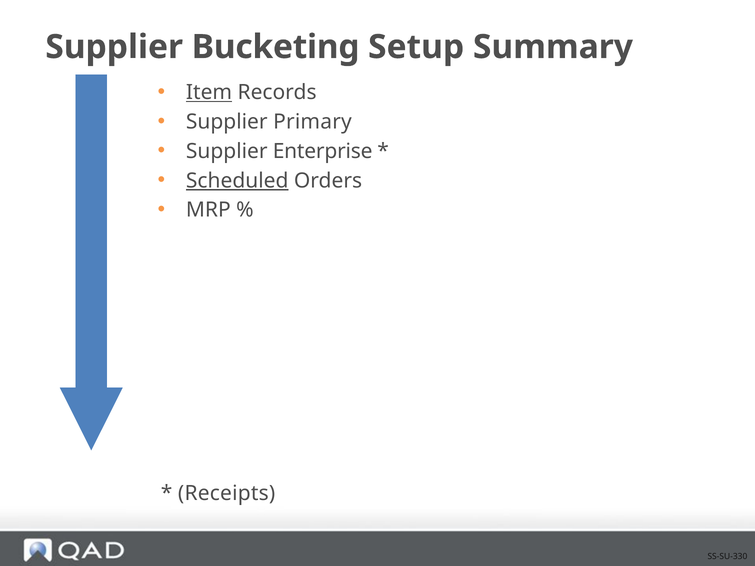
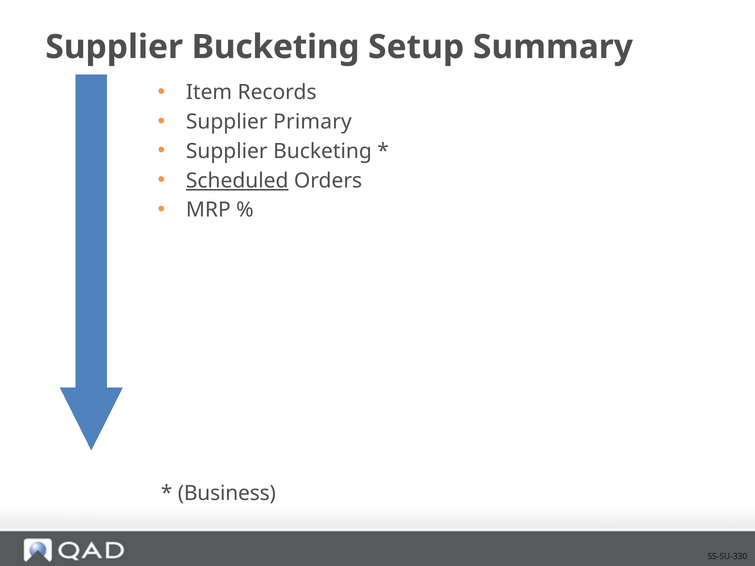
Item underline: present -> none
Enterprise at (323, 151): Enterprise -> Bucketing
Receipts: Receipts -> Business
